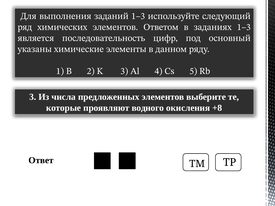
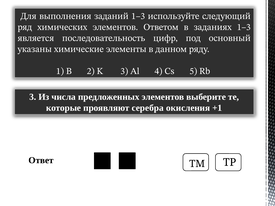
водного: водного -> серебра
+8: +8 -> +1
